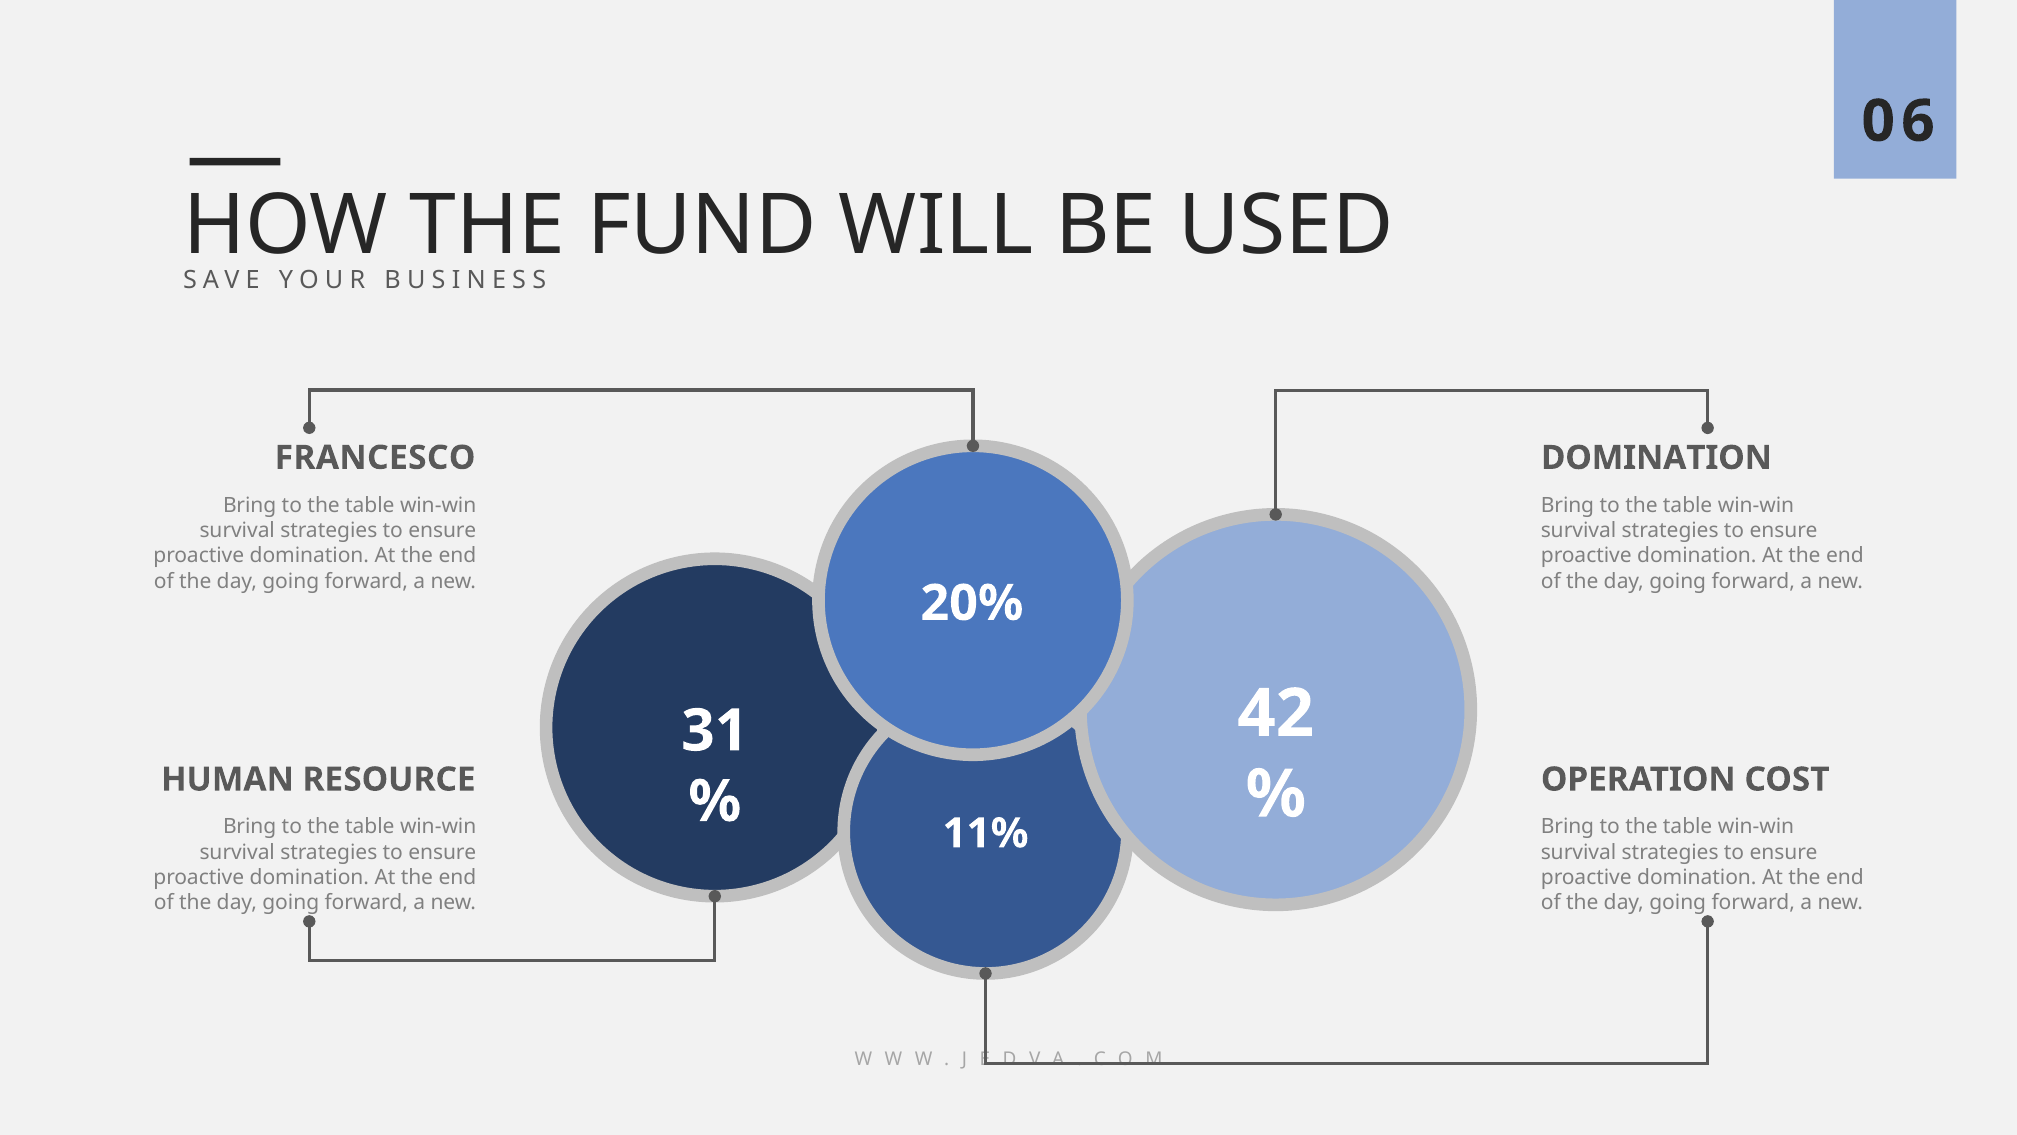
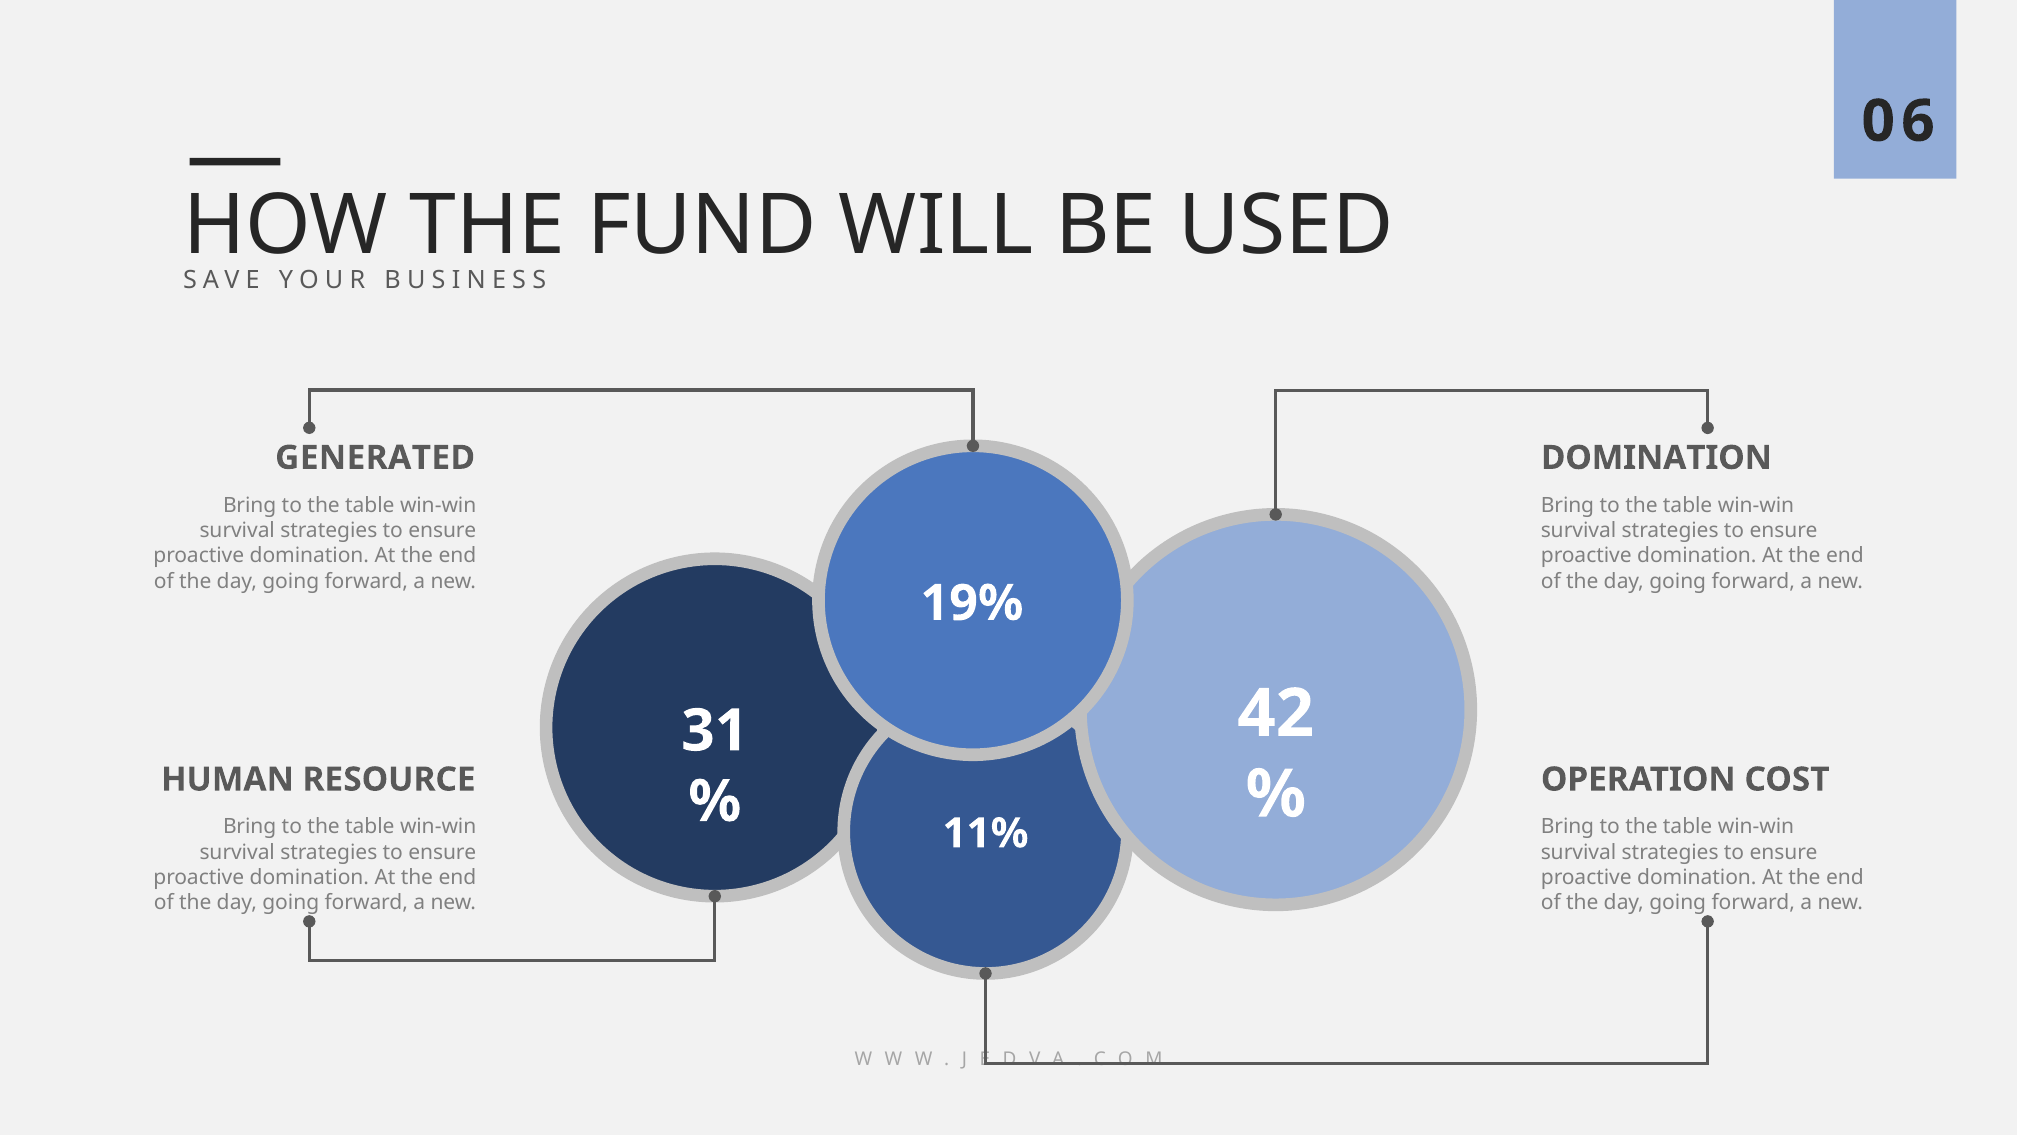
FRANCESCO: FRANCESCO -> GENERATED
20%: 20% -> 19%
